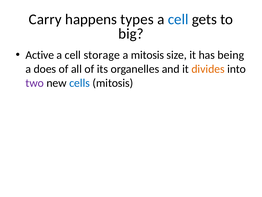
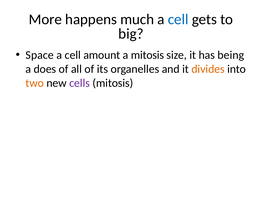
Carry: Carry -> More
types: types -> much
Active: Active -> Space
storage: storage -> amount
two colour: purple -> orange
cells colour: blue -> purple
